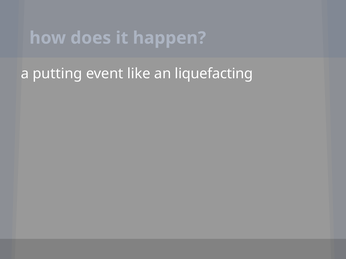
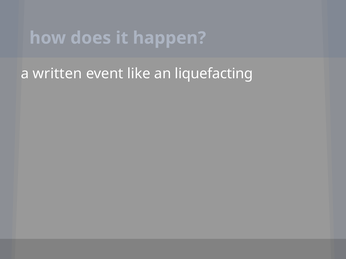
putting: putting -> written
